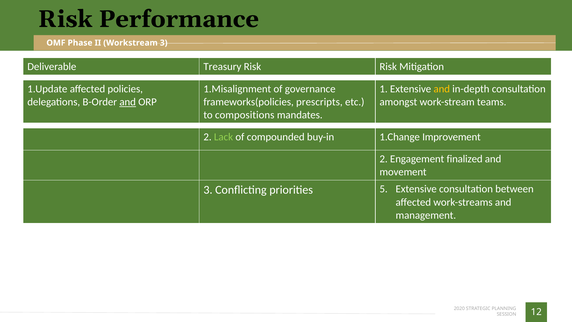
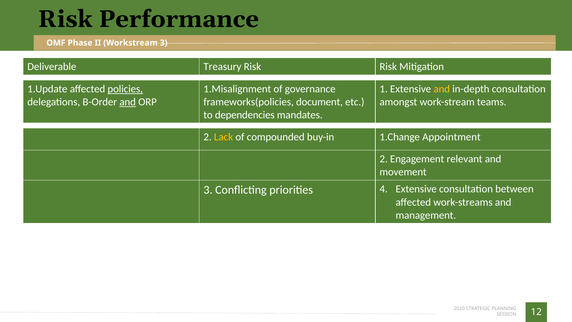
policies underline: none -> present
prescripts: prescripts -> document
compositions: compositions -> dependencies
Lack colour: light green -> yellow
Improvement: Improvement -> Appointment
finalized: finalized -> relevant
5: 5 -> 4
